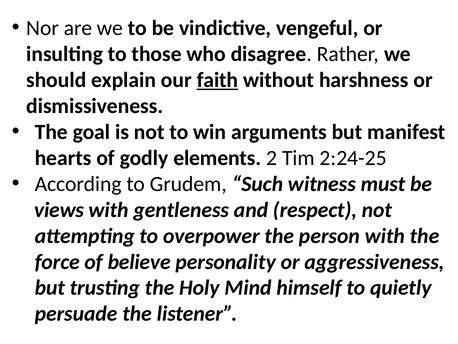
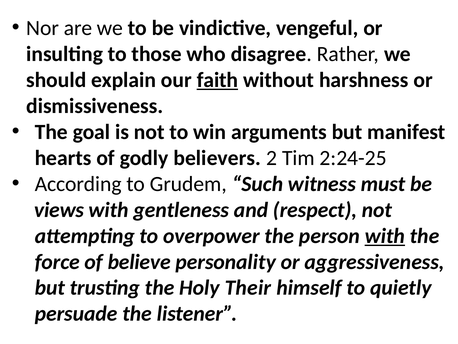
elements: elements -> believers
with at (385, 236) underline: none -> present
Mind: Mind -> Their
